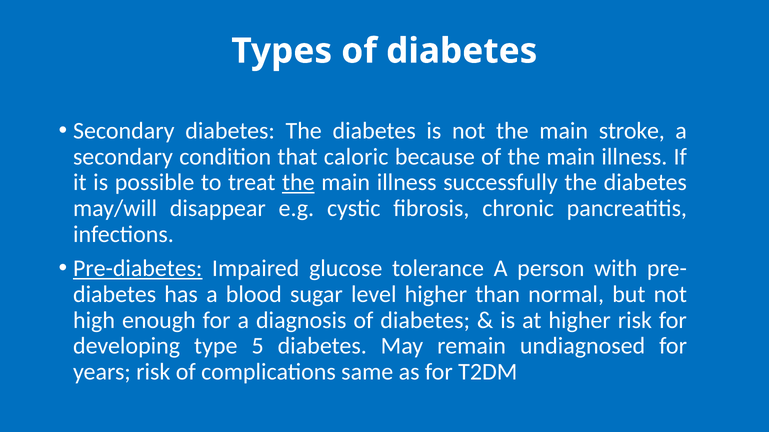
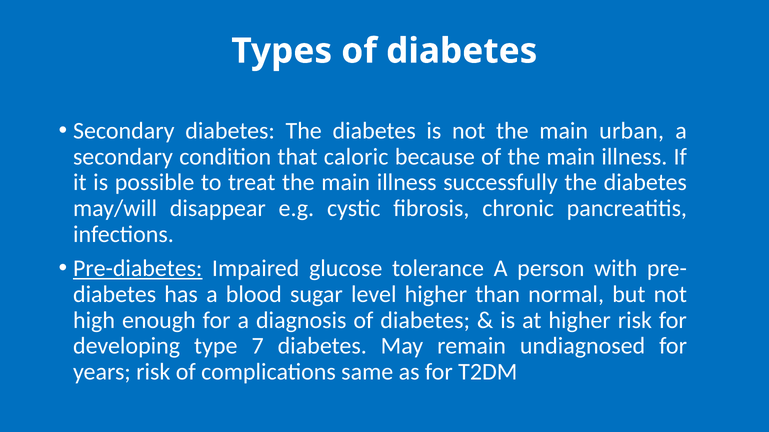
stroke: stroke -> urban
the at (298, 183) underline: present -> none
5: 5 -> 7
